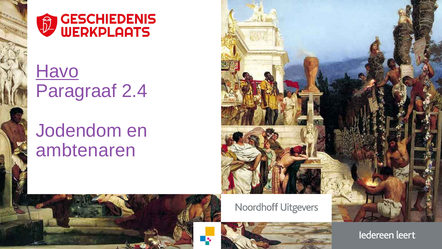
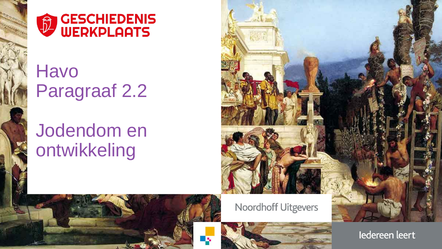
Havo underline: present -> none
2.4: 2.4 -> 2.2
ambtenaren: ambtenaren -> ontwikkeling
